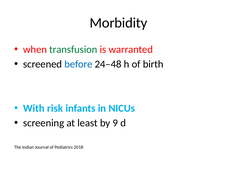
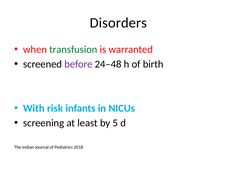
Morbidity: Morbidity -> Disorders
before colour: blue -> purple
9: 9 -> 5
